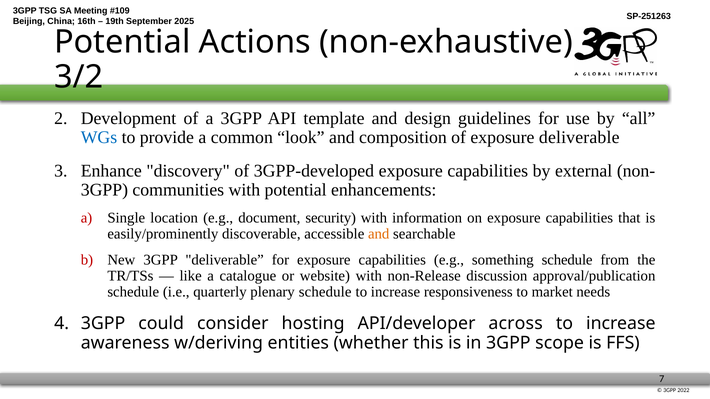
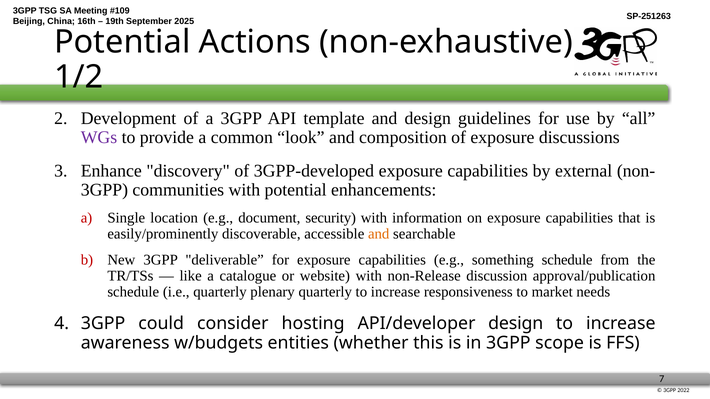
3/2: 3/2 -> 1/2
WGs colour: blue -> purple
exposure deliverable: deliverable -> discussions
plenary schedule: schedule -> quarterly
API/developer across: across -> design
w/deriving: w/deriving -> w/budgets
